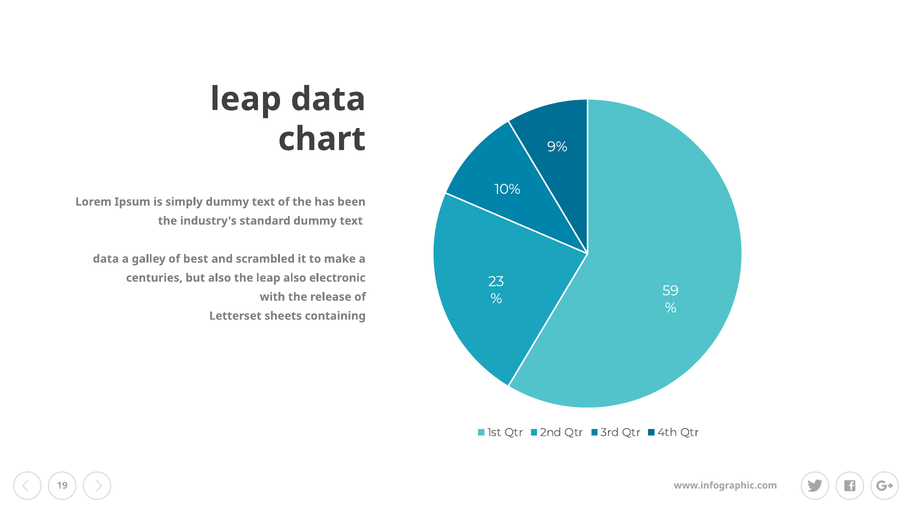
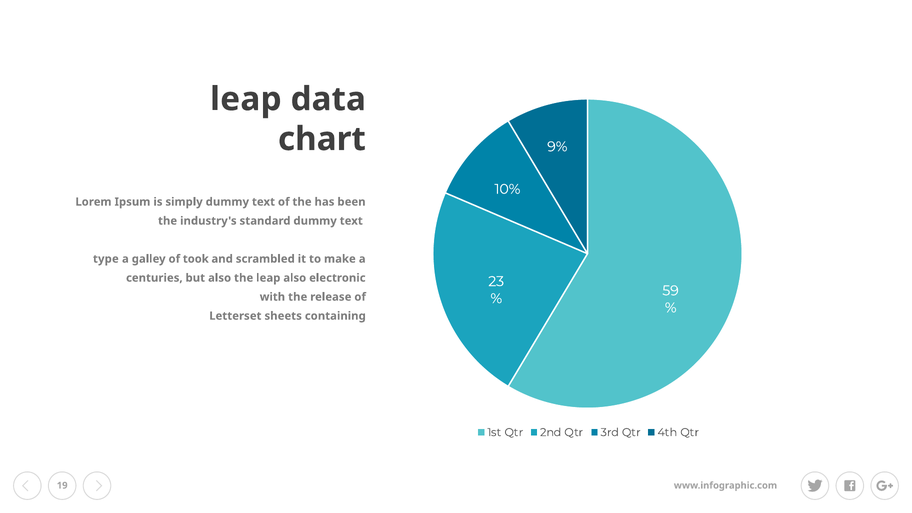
data at (106, 259): data -> type
best: best -> took
